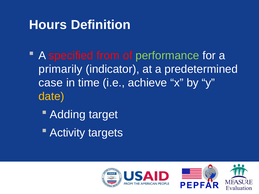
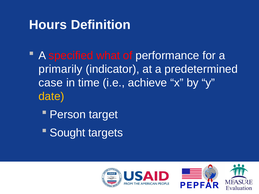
from: from -> what
performance colour: light green -> white
Adding: Adding -> Person
Activity: Activity -> Sought
